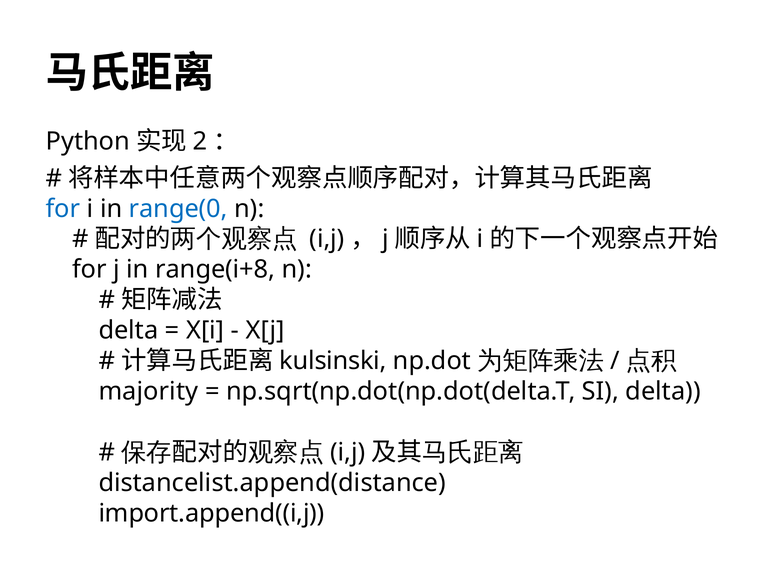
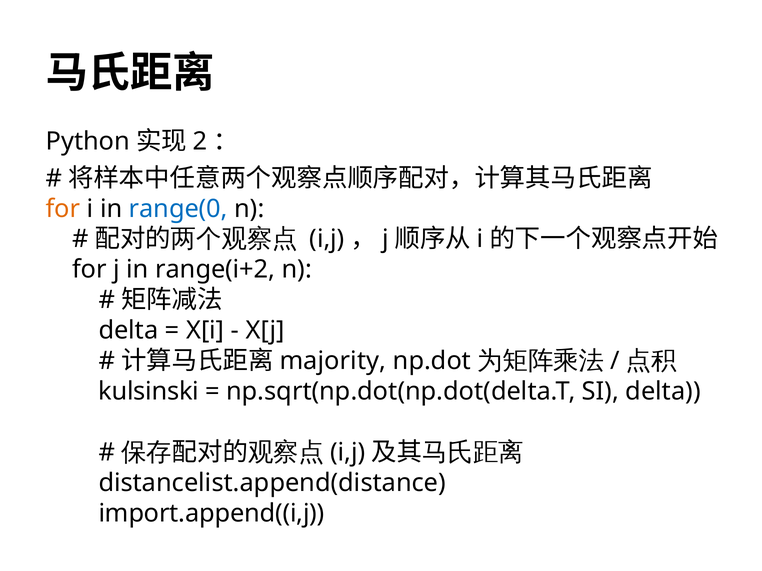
for at (63, 209) colour: blue -> orange
range(i+8: range(i+8 -> range(i+2
kulsinski: kulsinski -> majority
majority: majority -> kulsinski
